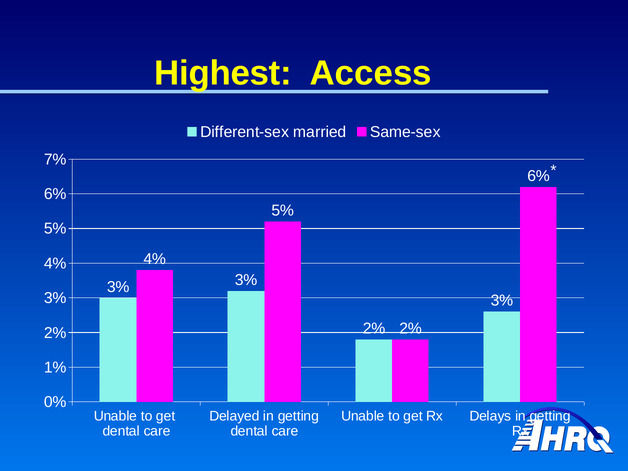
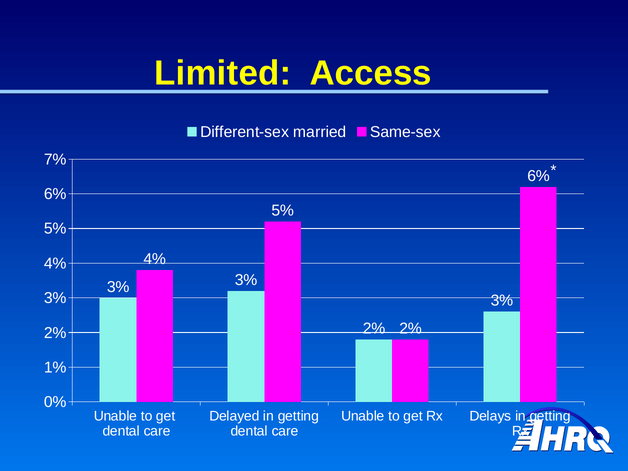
Highest: Highest -> Limited
